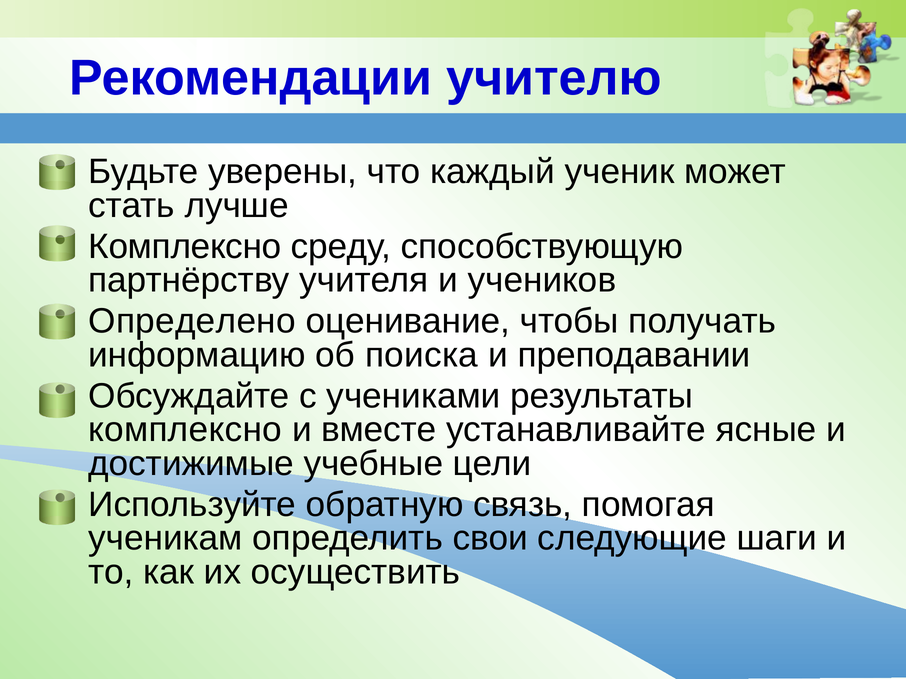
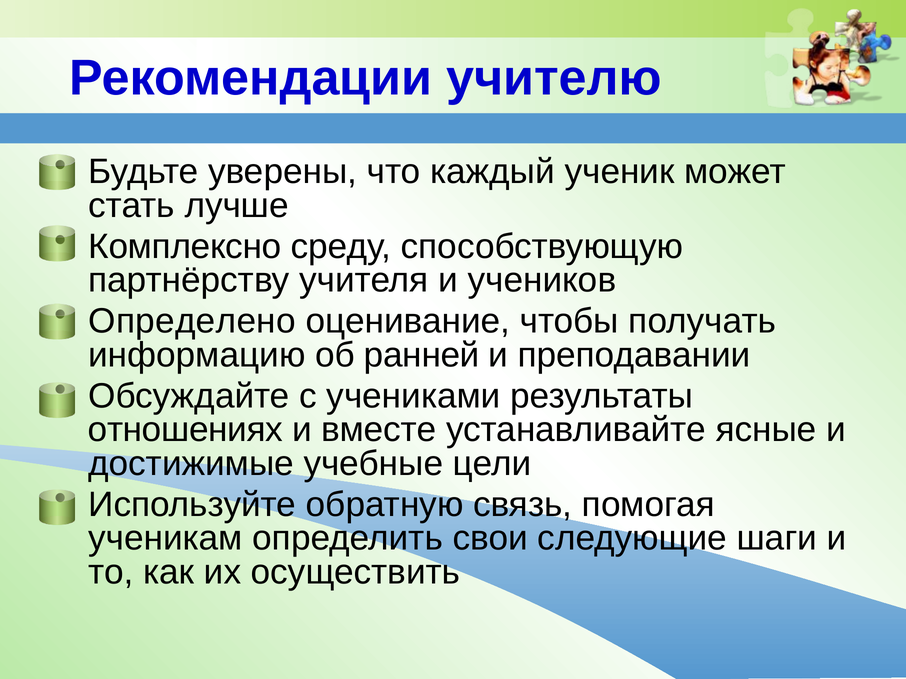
поиска: поиска -> ранней
комплексно at (185, 430): комплексно -> отношениях
